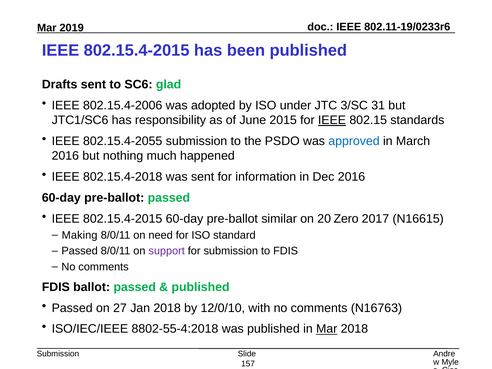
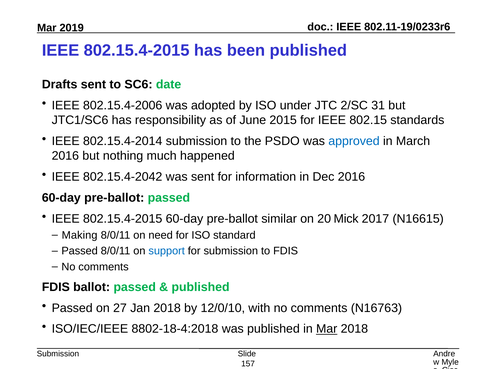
glad: glad -> date
3/SC: 3/SC -> 2/SC
IEEE at (332, 120) underline: present -> none
802.15.4-2055: 802.15.4-2055 -> 802.15.4-2014
802.15.4-2018: 802.15.4-2018 -> 802.15.4-2042
Zero: Zero -> Mick
support colour: purple -> blue
8802-55-4:2018: 8802-55-4:2018 -> 8802-18-4:2018
